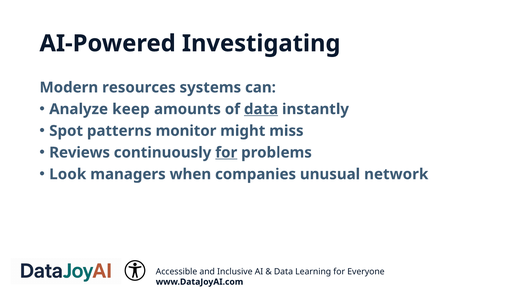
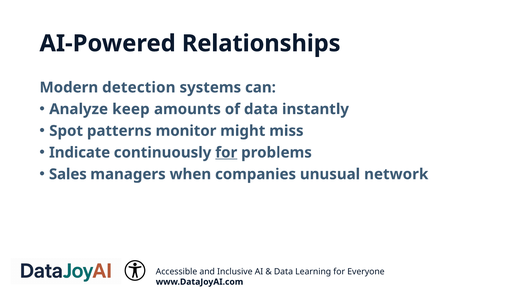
Investigating: Investigating -> Relationships
resources: resources -> detection
data at (261, 109) underline: present -> none
Reviews: Reviews -> Indicate
Look: Look -> Sales
